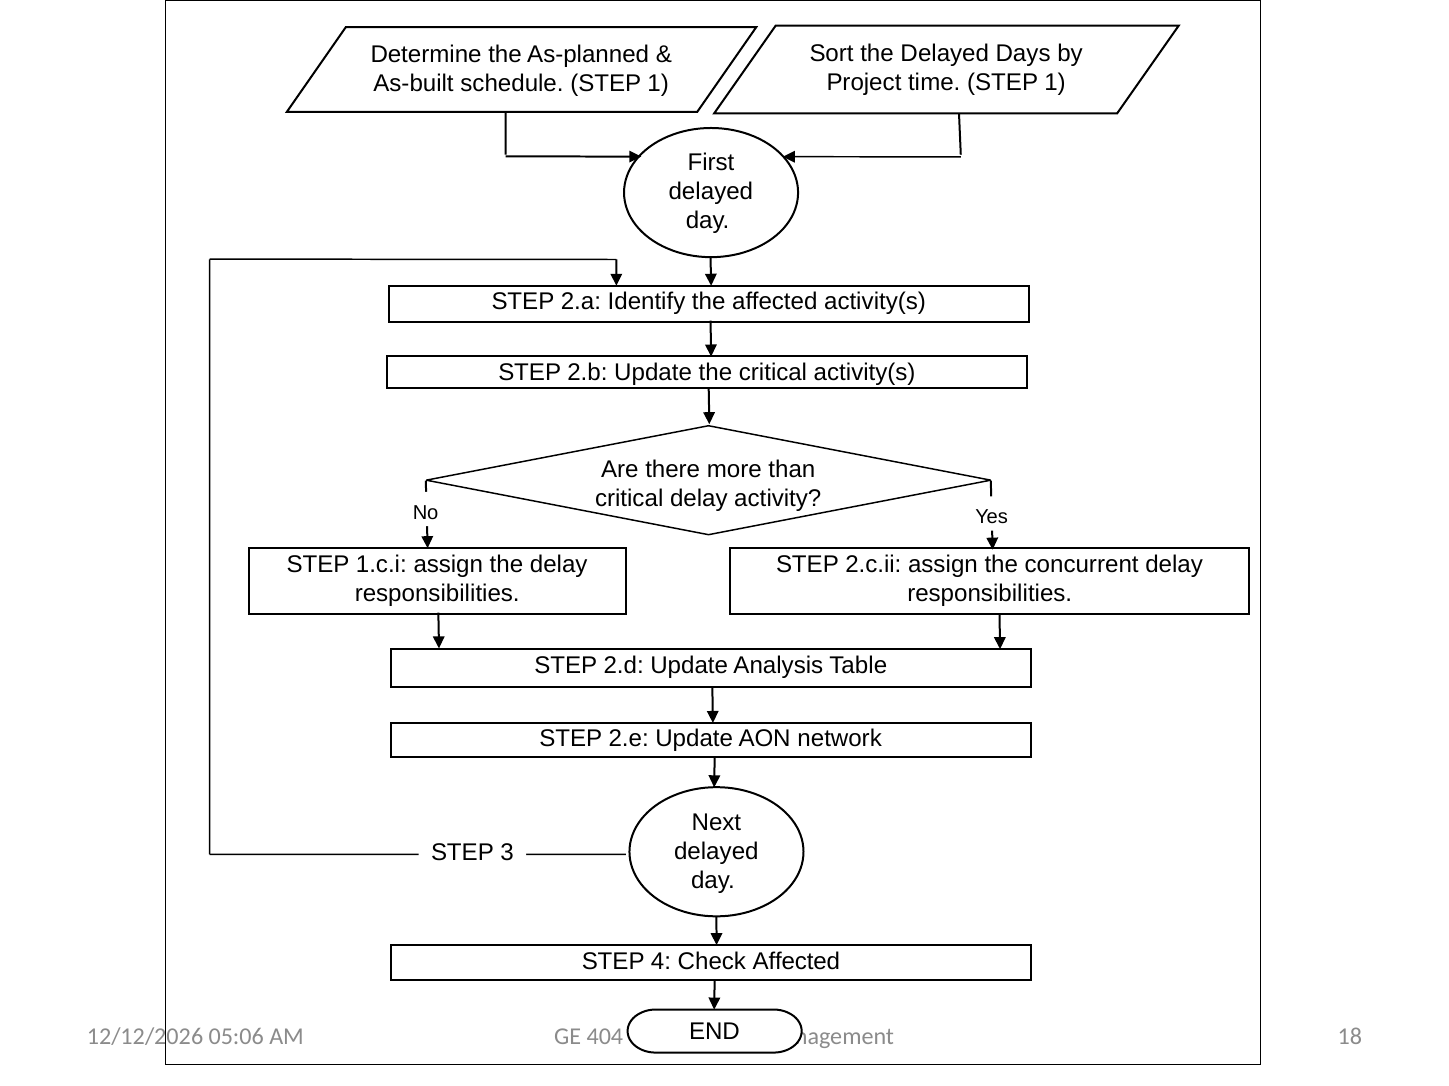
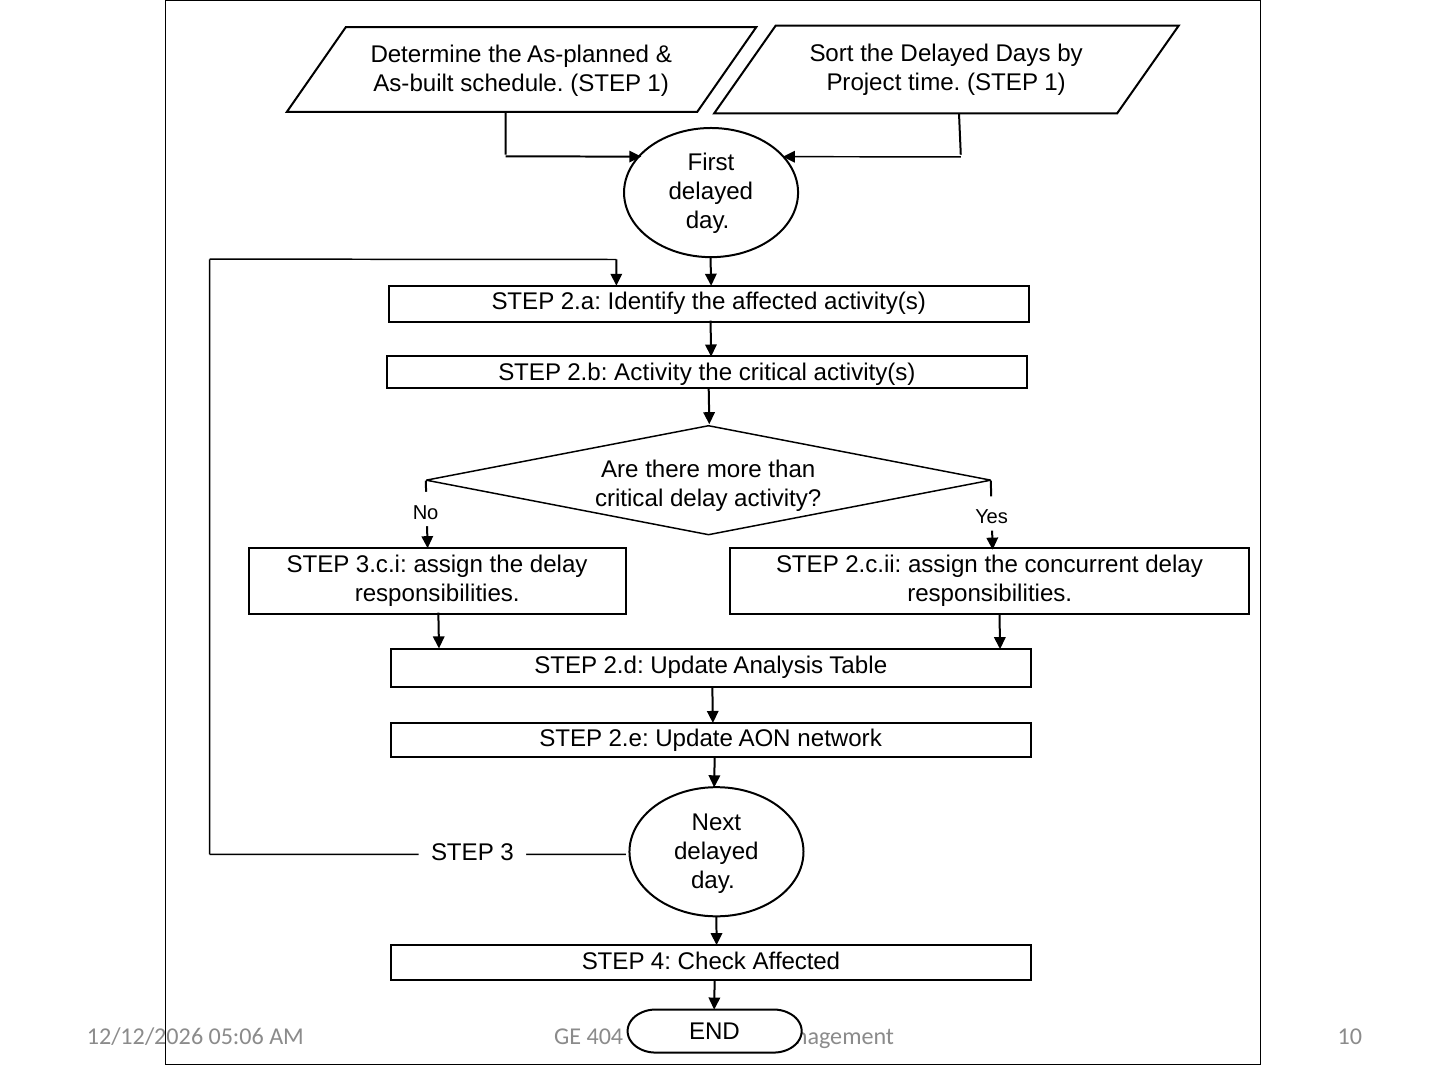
2.b Update: Update -> Activity
1.c.i: 1.c.i -> 3.c.i
18: 18 -> 10
